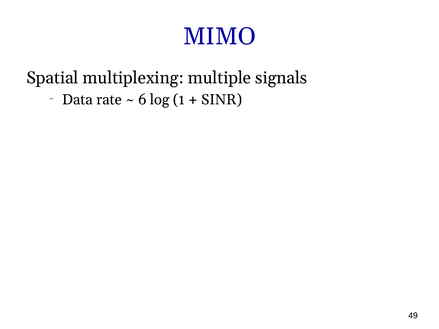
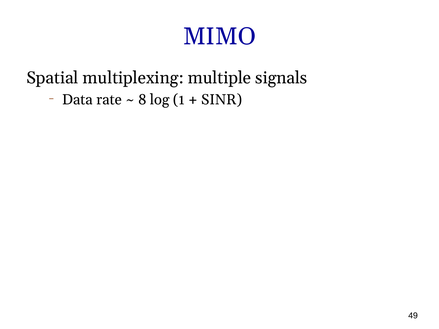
6: 6 -> 8
